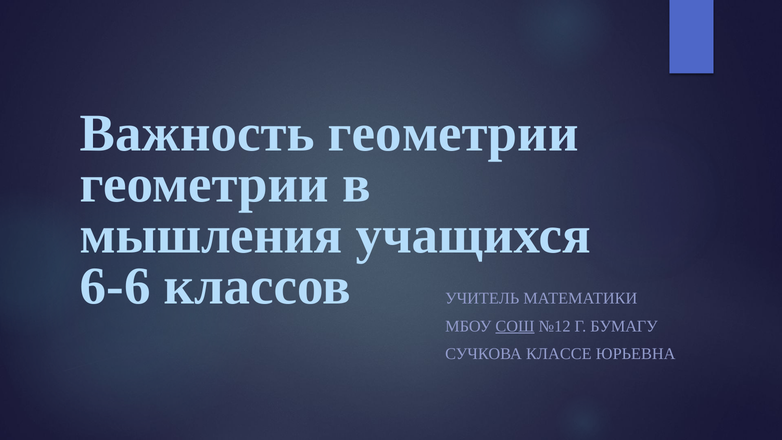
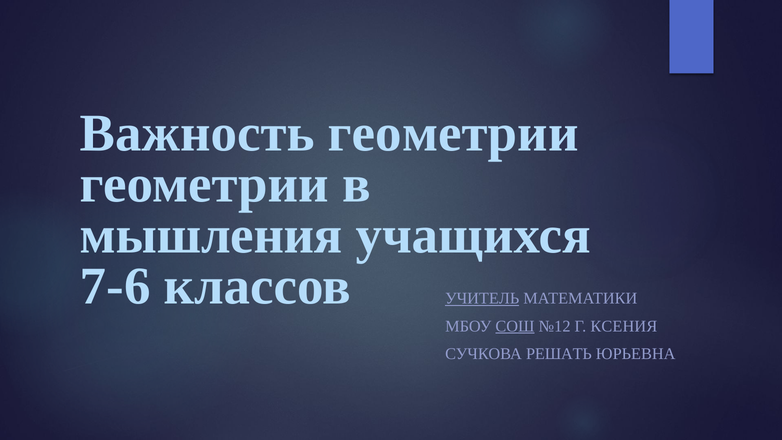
6-6: 6-6 -> 7-6
УЧИТЕЛЬ underline: none -> present
БУМАГУ: БУМАГУ -> КСЕНИЯ
КЛАССЕ: КЛАССЕ -> РЕШАТЬ
